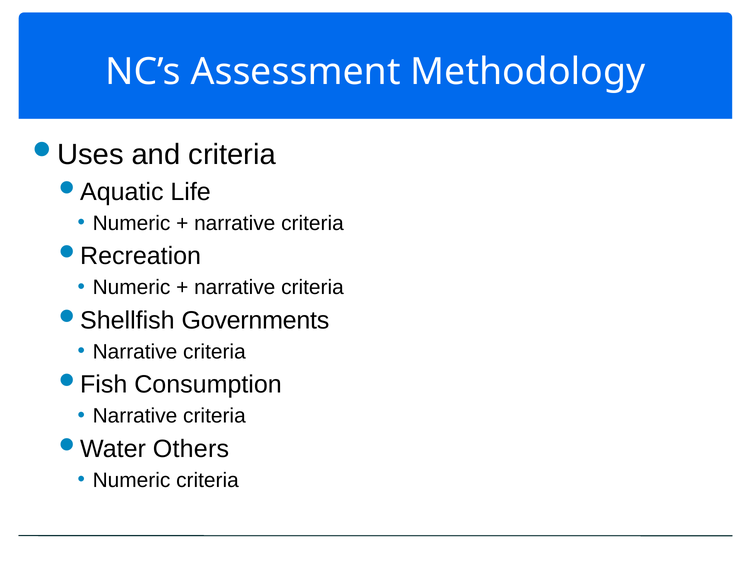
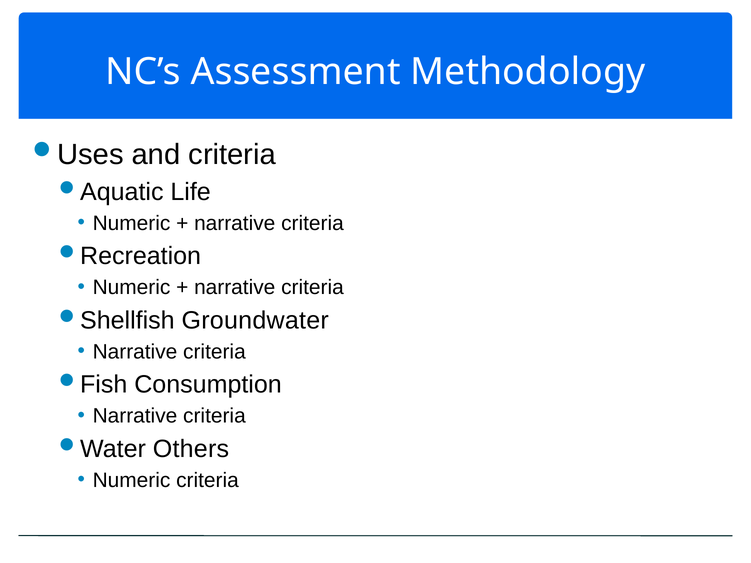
Governments: Governments -> Groundwater
